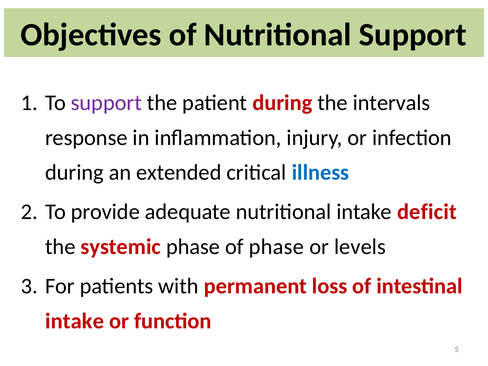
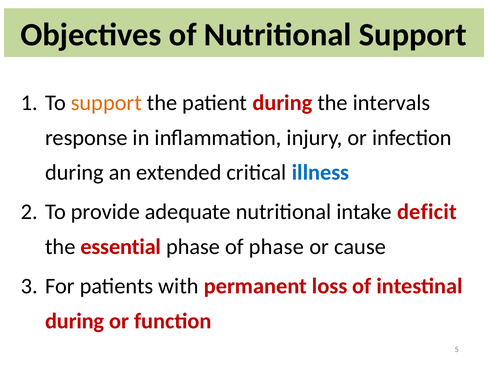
support at (106, 103) colour: purple -> orange
systemic: systemic -> essential
levels: levels -> cause
intake at (75, 321): intake -> during
